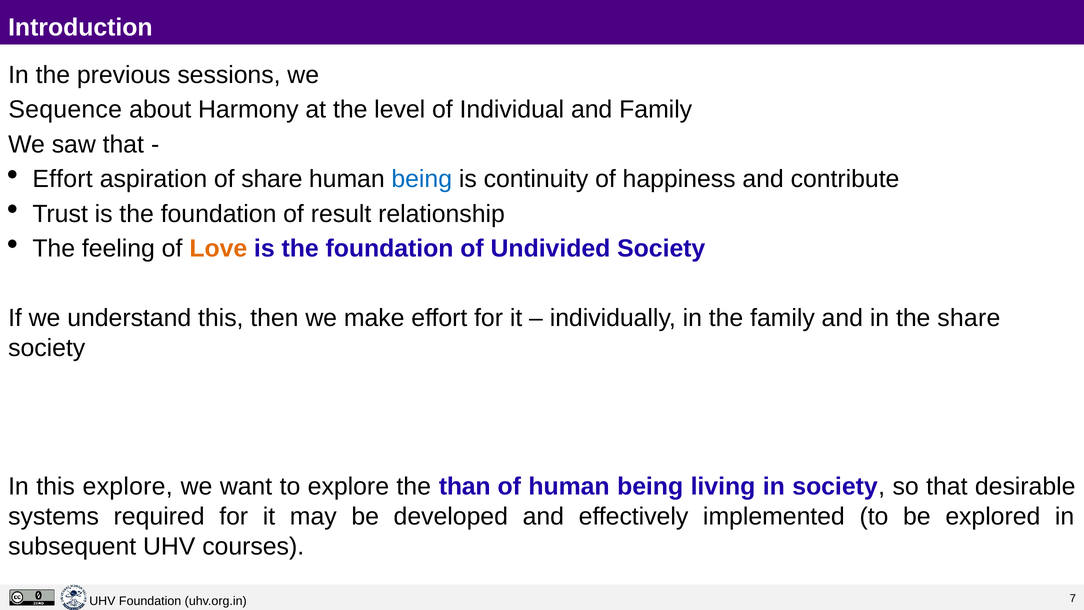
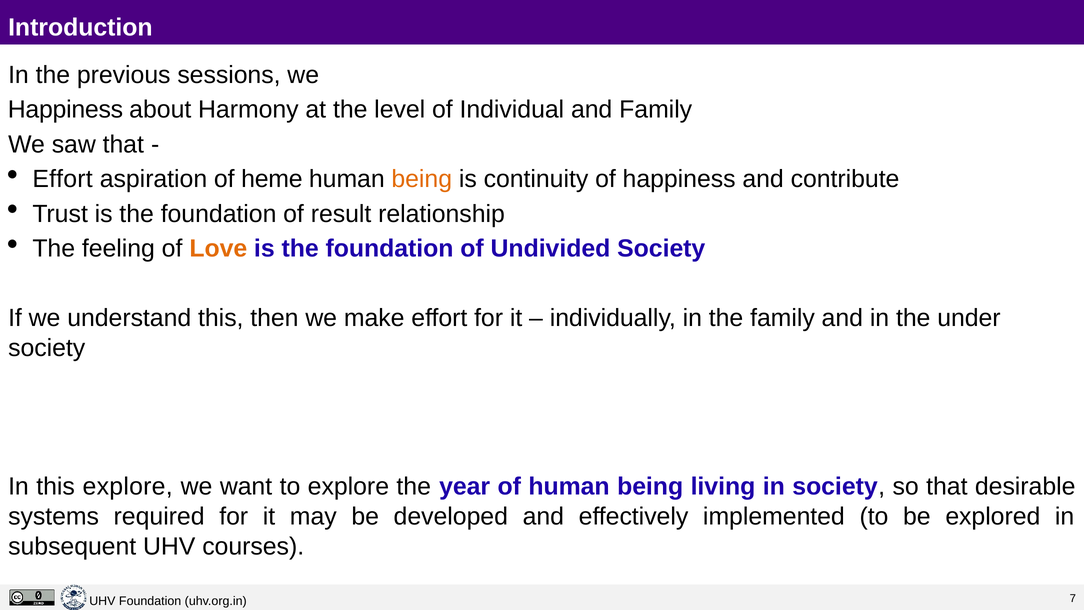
Sequence at (65, 110): Sequence -> Happiness
of share: share -> heme
being at (422, 179) colour: blue -> orange
the share: share -> under
than: than -> year
